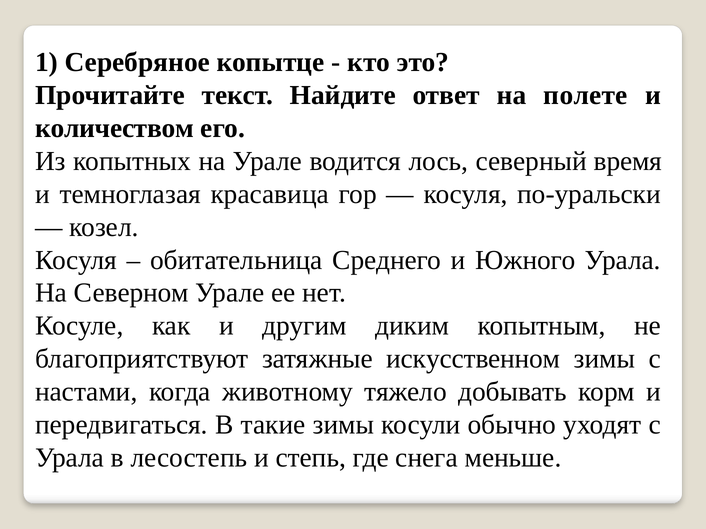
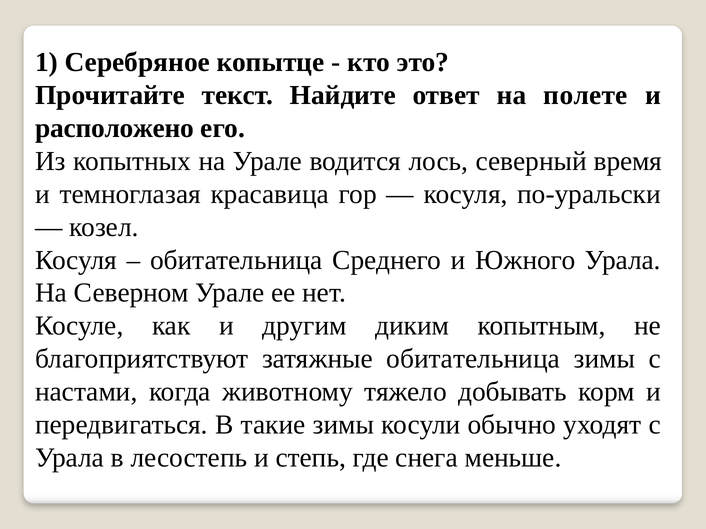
количеством: количеством -> расположено
затяжные искусственном: искусственном -> обитательница
